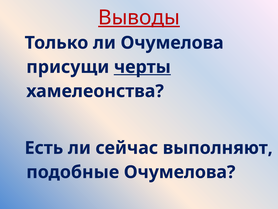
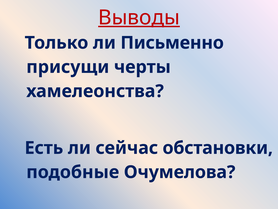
ли Очумелова: Очумелова -> Письменно
черты underline: present -> none
выполняют: выполняют -> обстановки
